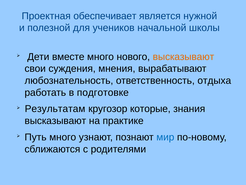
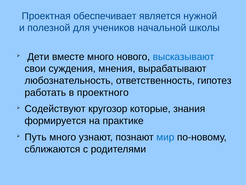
высказывают at (183, 57) colour: orange -> blue
отдыха: отдыха -> гипотез
подготовке: подготовке -> проектного
Результатам: Результатам -> Содействуют
высказывают at (55, 121): высказывают -> формируется
